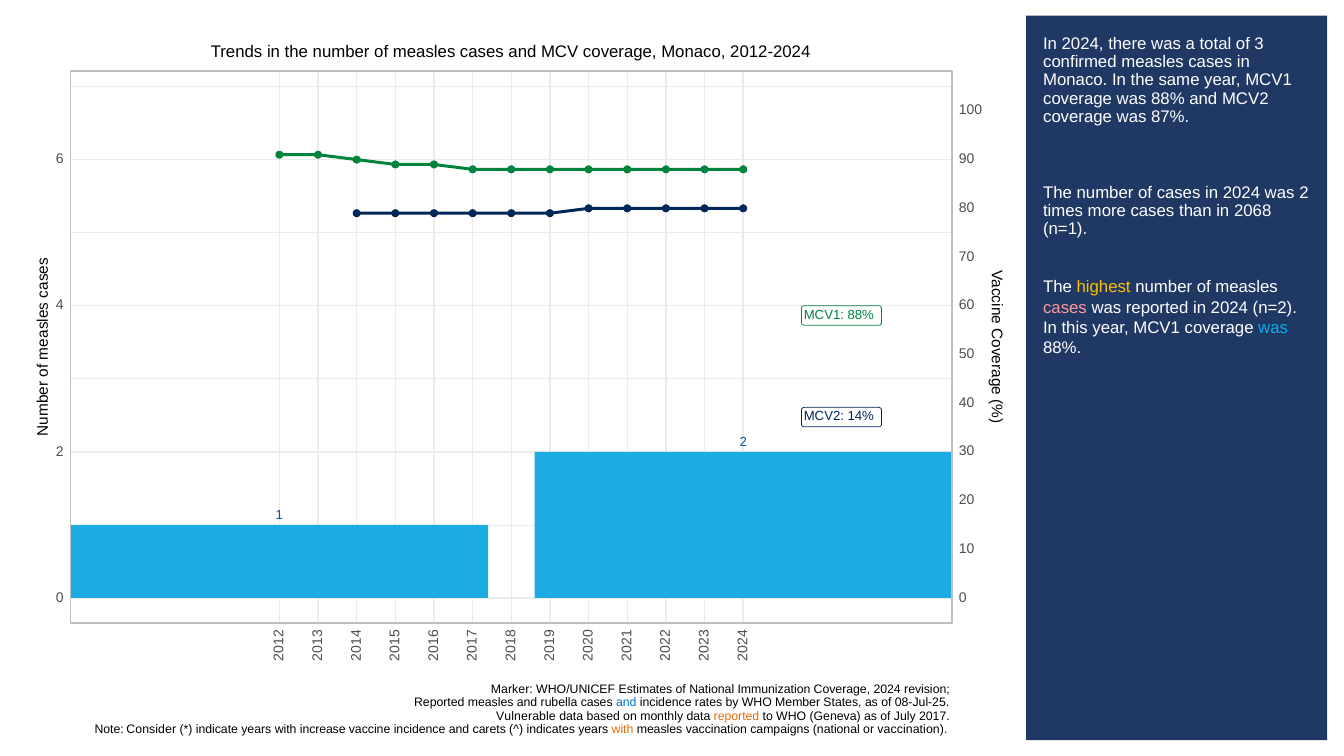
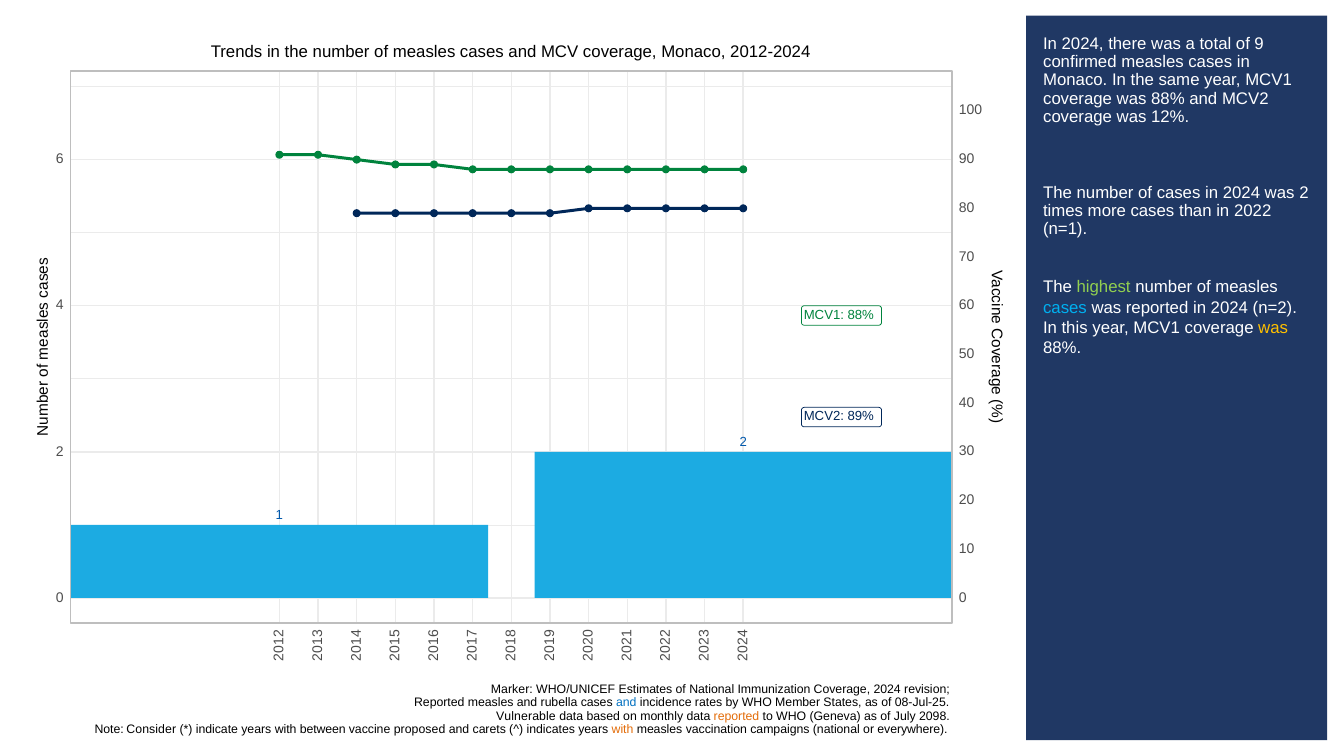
of 3: 3 -> 9
87%: 87% -> 12%
2068: 2068 -> 2022
highest colour: yellow -> light green
cases at (1065, 307) colour: pink -> light blue
was at (1273, 328) colour: light blue -> yellow
14%: 14% -> 89%
2017: 2017 -> 2098
increase: increase -> between
vaccine incidence: incidence -> proposed
or vaccination: vaccination -> everywhere
